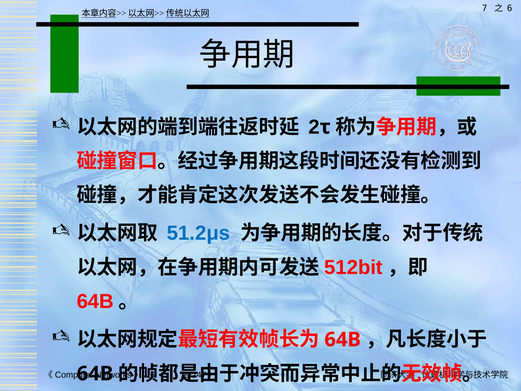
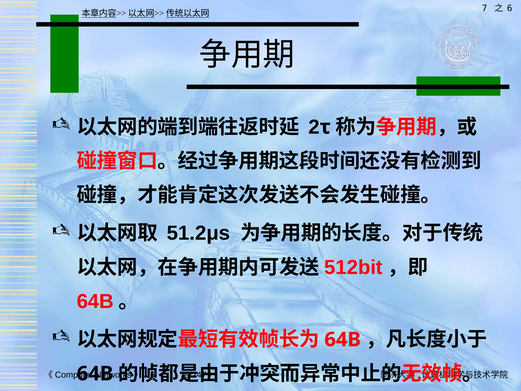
51.2μs colour: blue -> black
